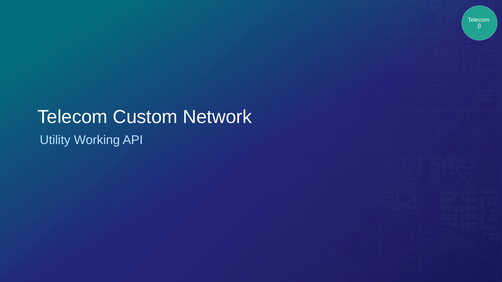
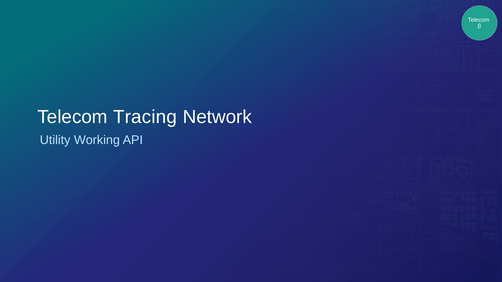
Custom: Custom -> Tracing
